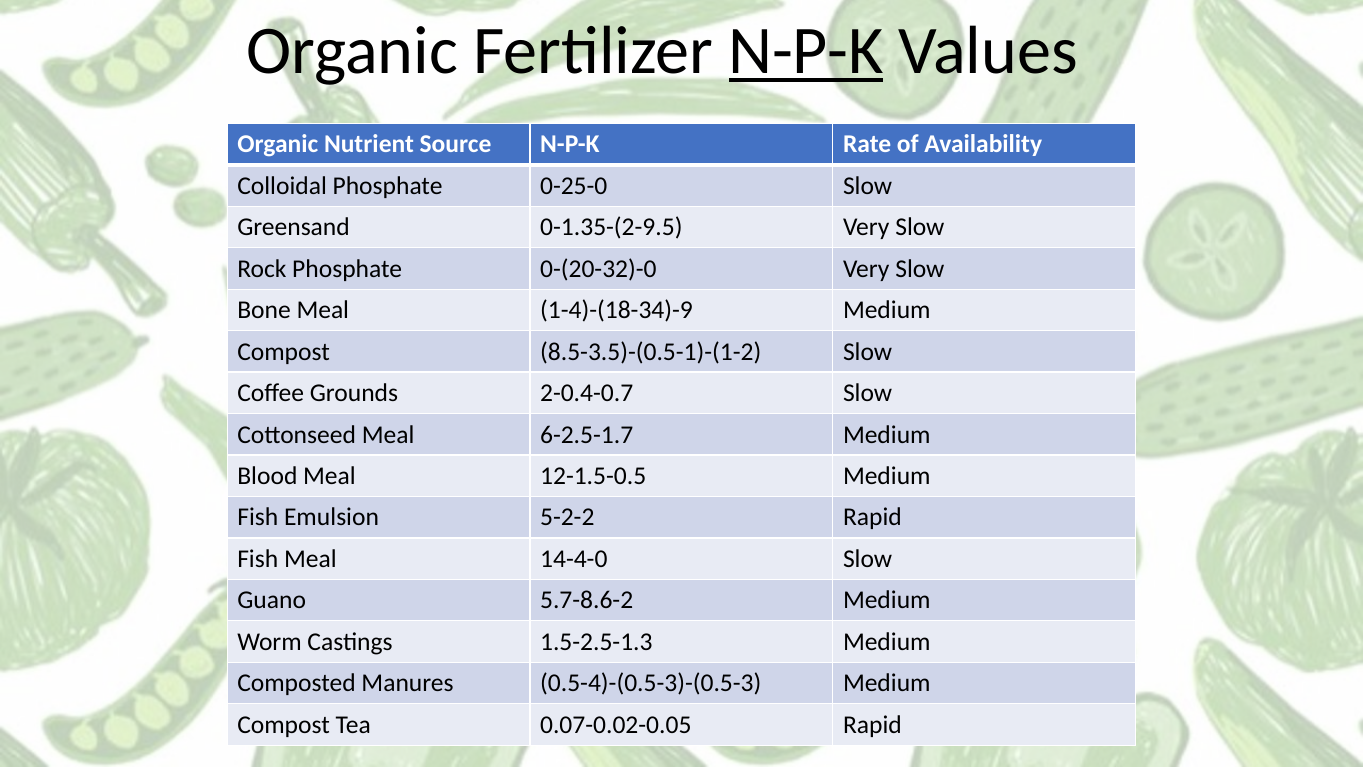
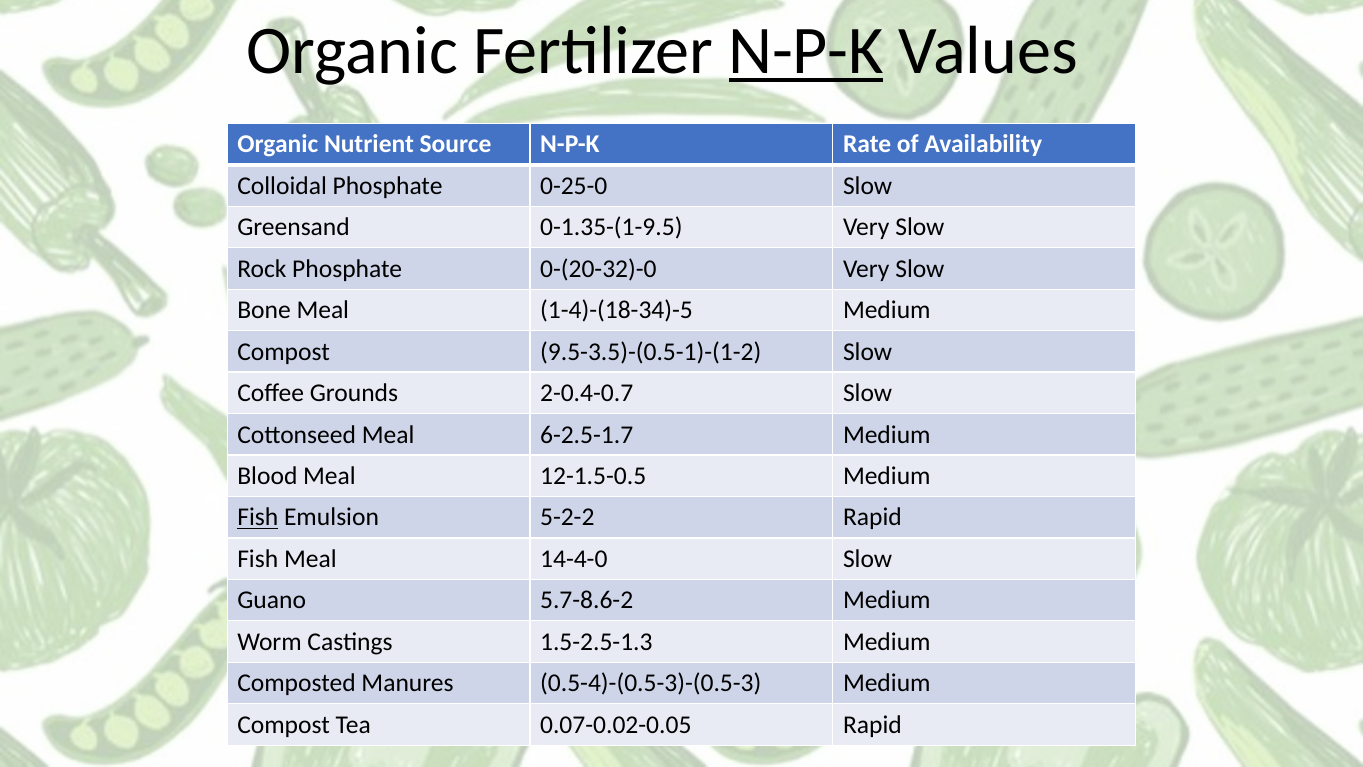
0-1.35-(2-9.5: 0-1.35-(2-9.5 -> 0-1.35-(1-9.5
1-4)-(18-34)-9: 1-4)-(18-34)-9 -> 1-4)-(18-34)-5
8.5-3.5)-(0.5-1)-(1-2: 8.5-3.5)-(0.5-1)-(1-2 -> 9.5-3.5)-(0.5-1)-(1-2
Fish at (258, 517) underline: none -> present
